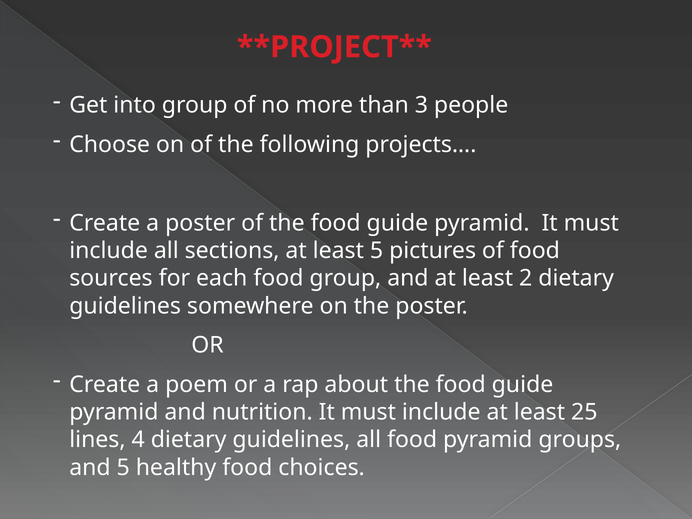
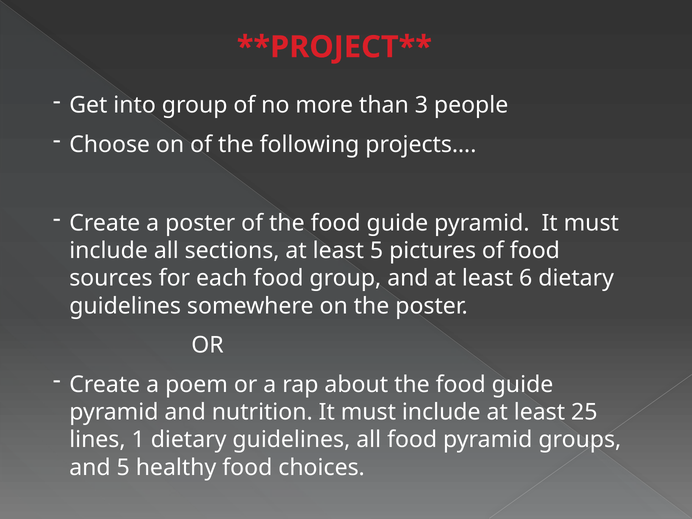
2: 2 -> 6
4: 4 -> 1
